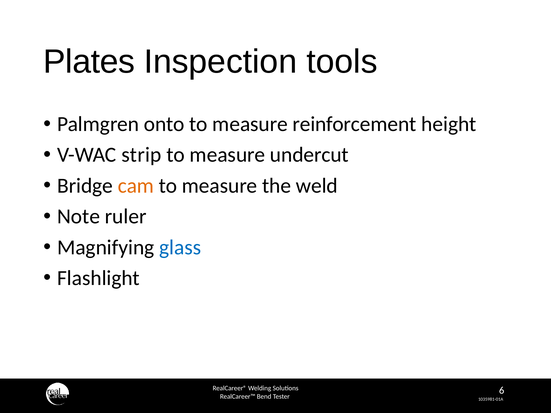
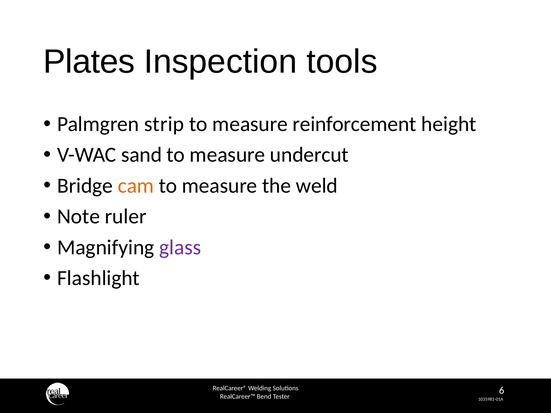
onto: onto -> strip
strip: strip -> sand
glass colour: blue -> purple
